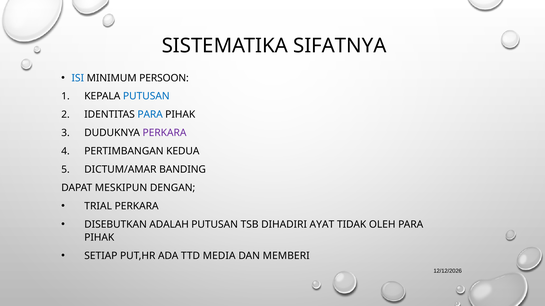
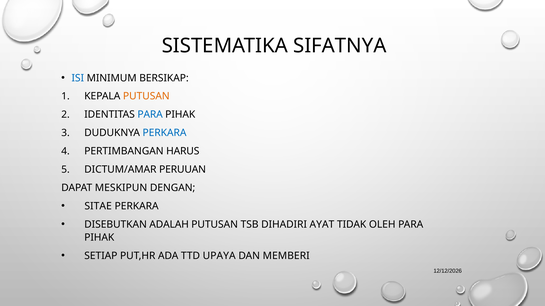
PERSOON: PERSOON -> BERSIKAP
PUTUSAN at (146, 96) colour: blue -> orange
PERKARA at (164, 133) colour: purple -> blue
KEDUA: KEDUA -> HARUS
BANDING: BANDING -> PERUUAN
TRIAL: TRIAL -> SITAE
MEDIA: MEDIA -> UPAYA
